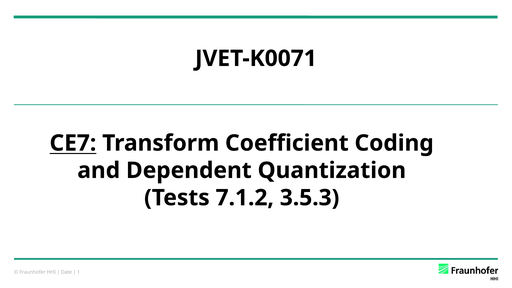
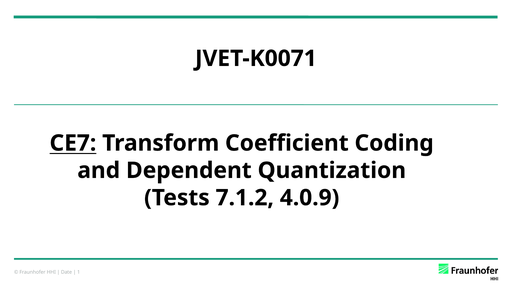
3.5.3: 3.5.3 -> 4.0.9
